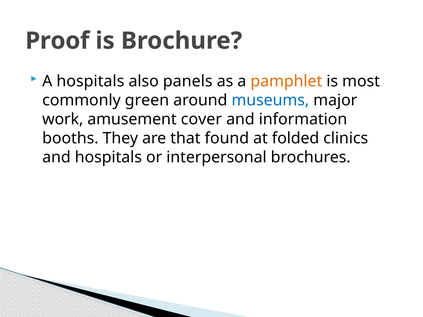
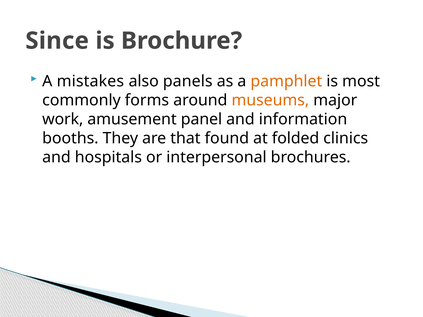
Proof: Proof -> Since
A hospitals: hospitals -> mistakes
green: green -> forms
museums colour: blue -> orange
cover: cover -> panel
